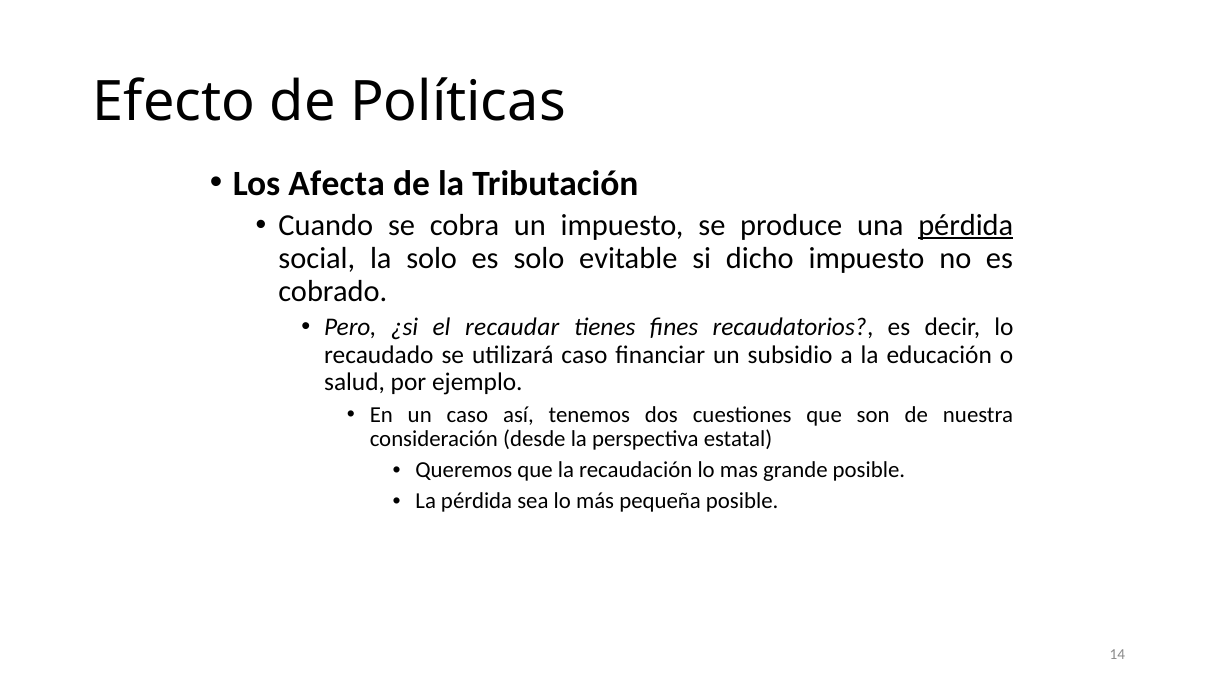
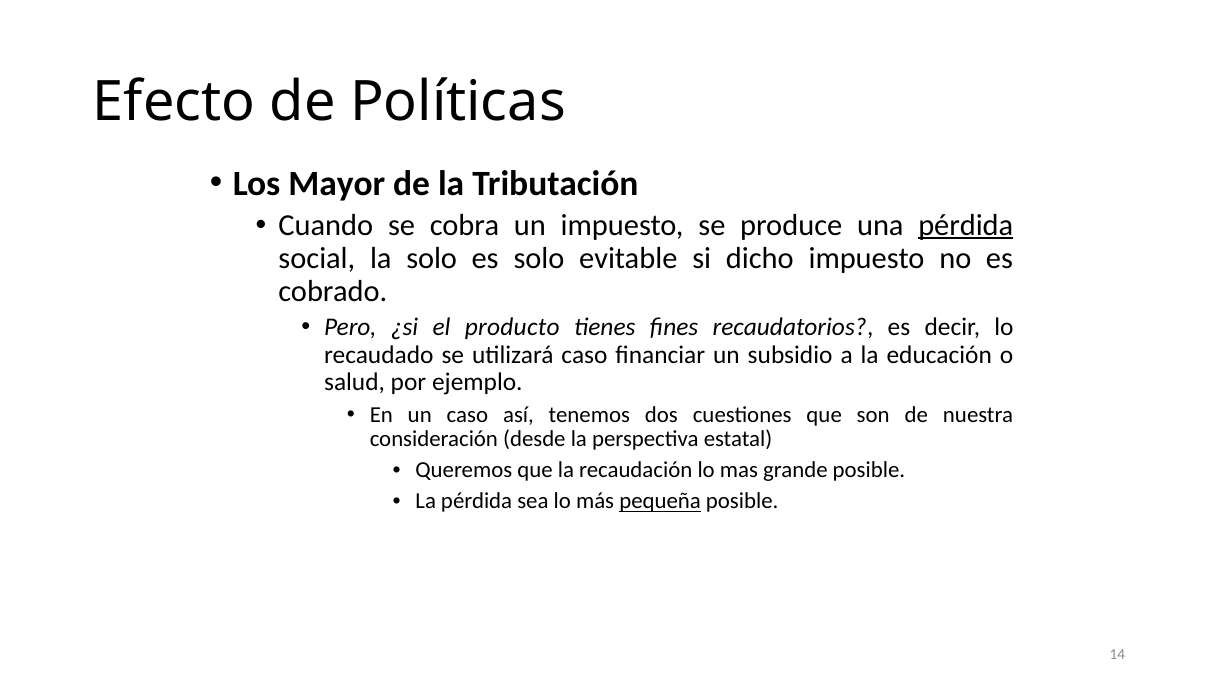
Afecta: Afecta -> Mayor
recaudar: recaudar -> producto
pequeña underline: none -> present
